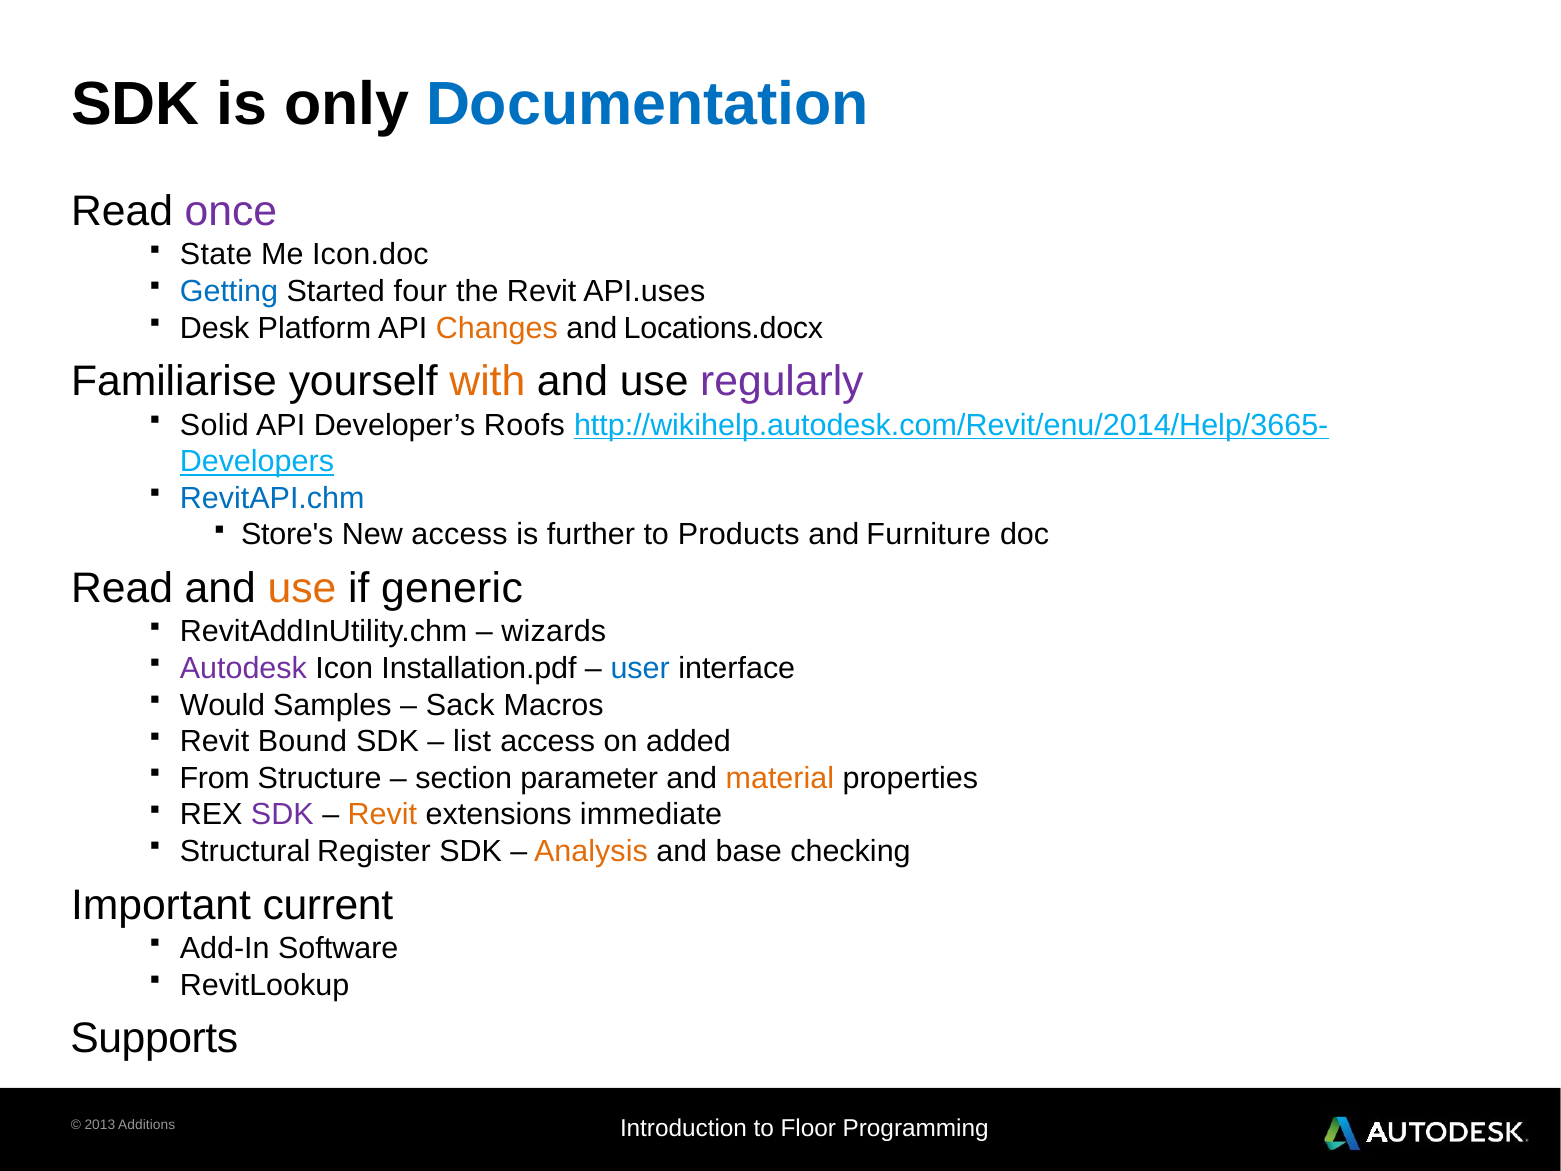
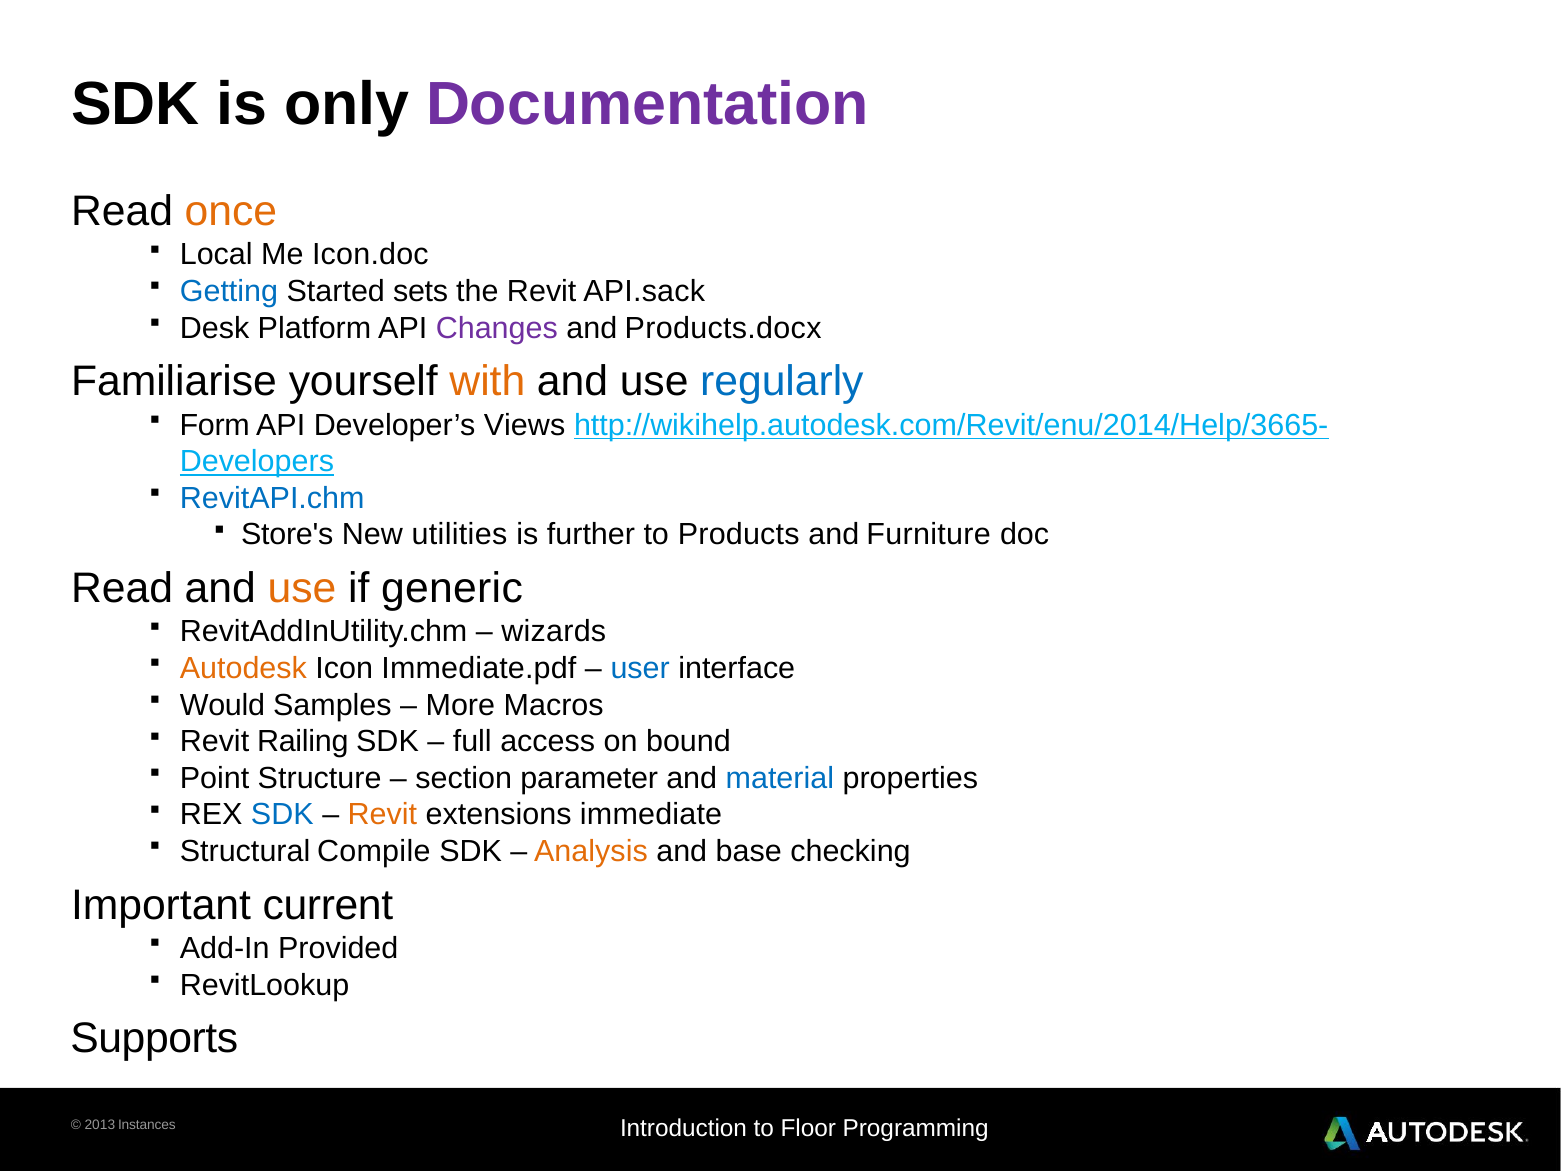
Documentation colour: blue -> purple
once colour: purple -> orange
State: State -> Local
four: four -> sets
API.uses: API.uses -> API.sack
Changes colour: orange -> purple
Locations.docx: Locations.docx -> Products.docx
regularly colour: purple -> blue
Solid: Solid -> Form
Roofs: Roofs -> Views
New access: access -> utilities
Autodesk colour: purple -> orange
Installation.pdf: Installation.pdf -> Immediate.pdf
Sack: Sack -> More
Bound: Bound -> Railing
list: list -> full
added: added -> bound
From: From -> Point
material colour: orange -> blue
SDK at (282, 814) colour: purple -> blue
Register: Register -> Compile
Software: Software -> Provided
Additions: Additions -> Instances
